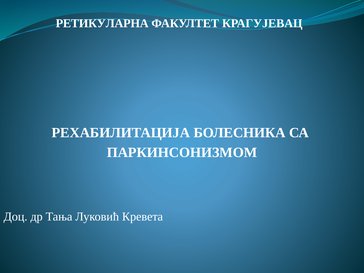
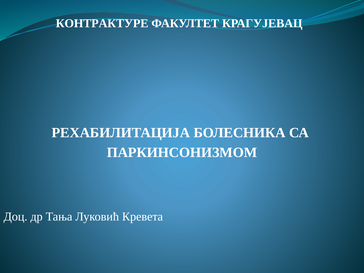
РЕТИКУЛАРНА: РЕТИКУЛАРНА -> КОНТРАКТУРЕ
